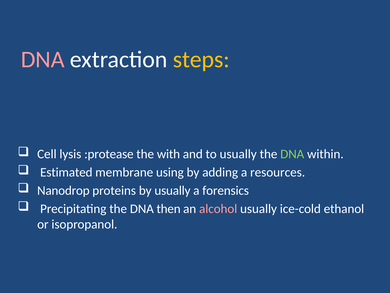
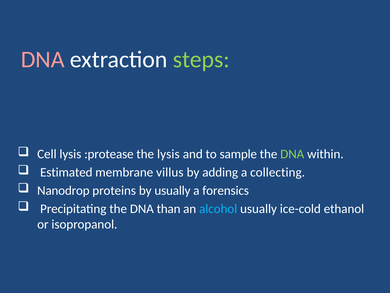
steps colour: yellow -> light green
the with: with -> lysis
to usually: usually -> sample
using: using -> villus
resources: resources -> collecting
then: then -> than
alcohol colour: pink -> light blue
